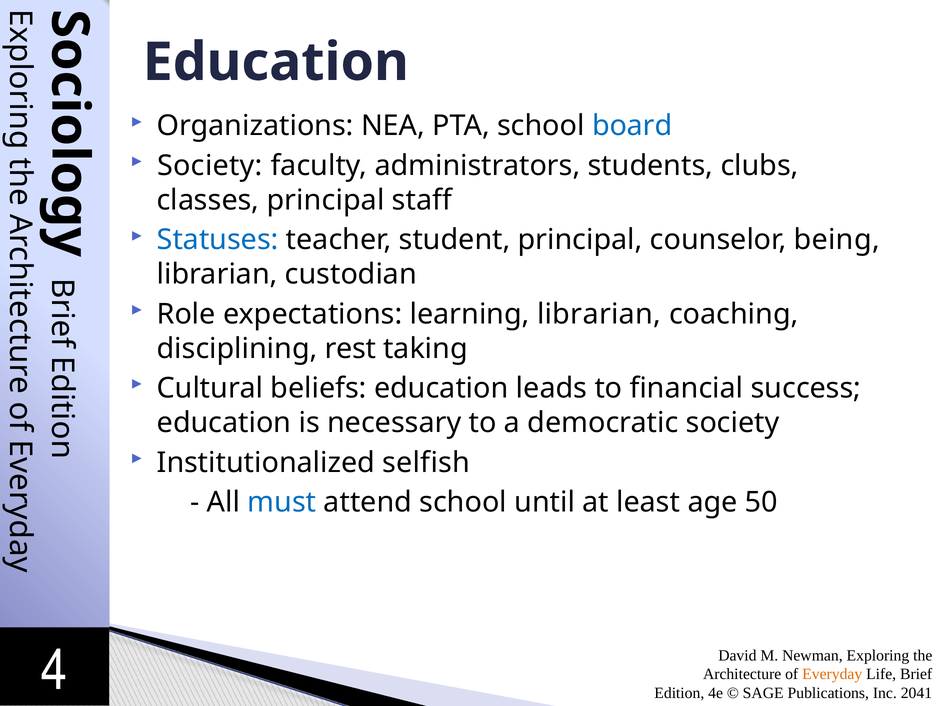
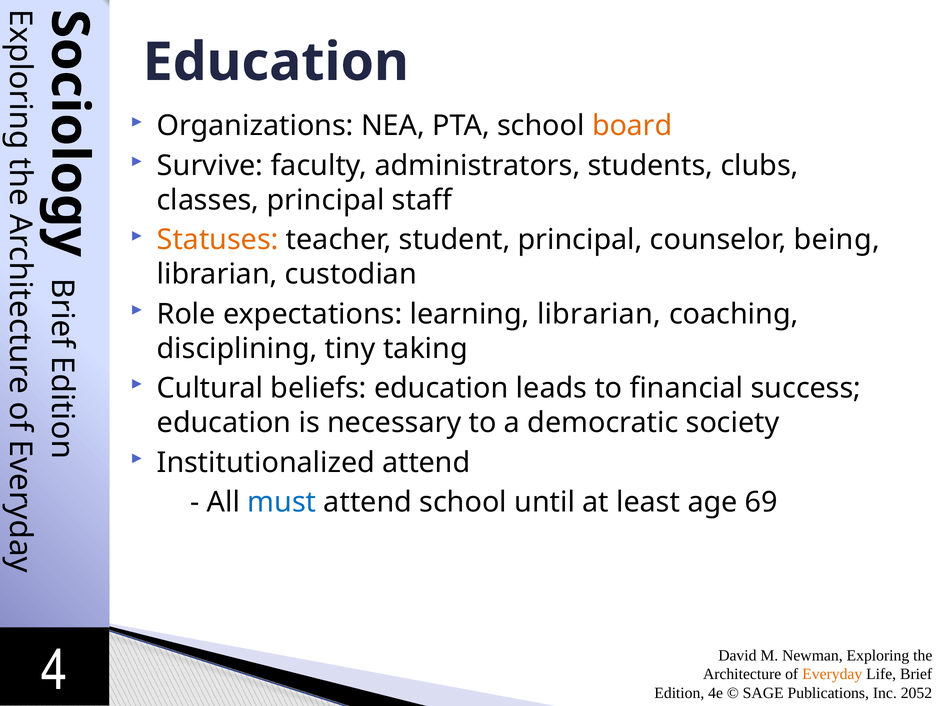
board colour: blue -> orange
Society at (210, 166): Society -> Survive
Statuses colour: blue -> orange
rest: rest -> tiny
Institutionalized selfish: selfish -> attend
50: 50 -> 69
2041: 2041 -> 2052
